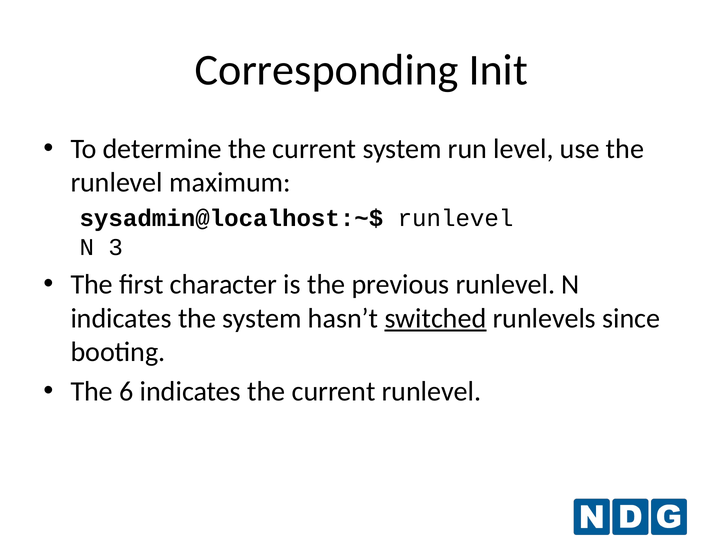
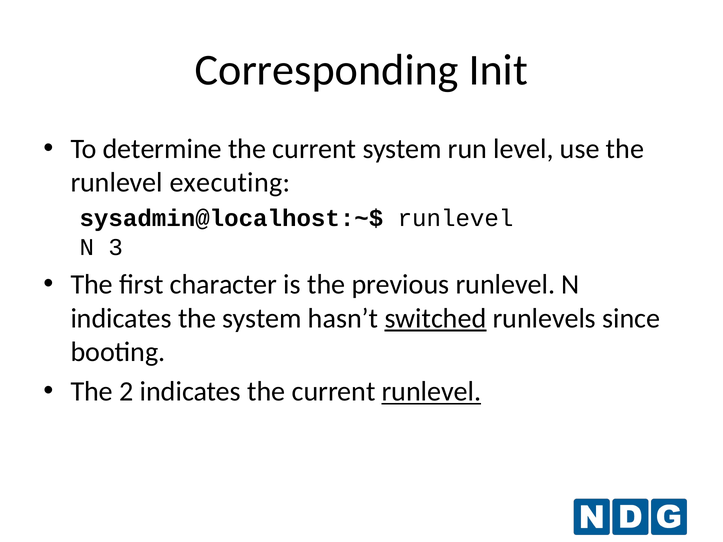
maximum: maximum -> executing
6: 6 -> 2
runlevel at (431, 392) underline: none -> present
